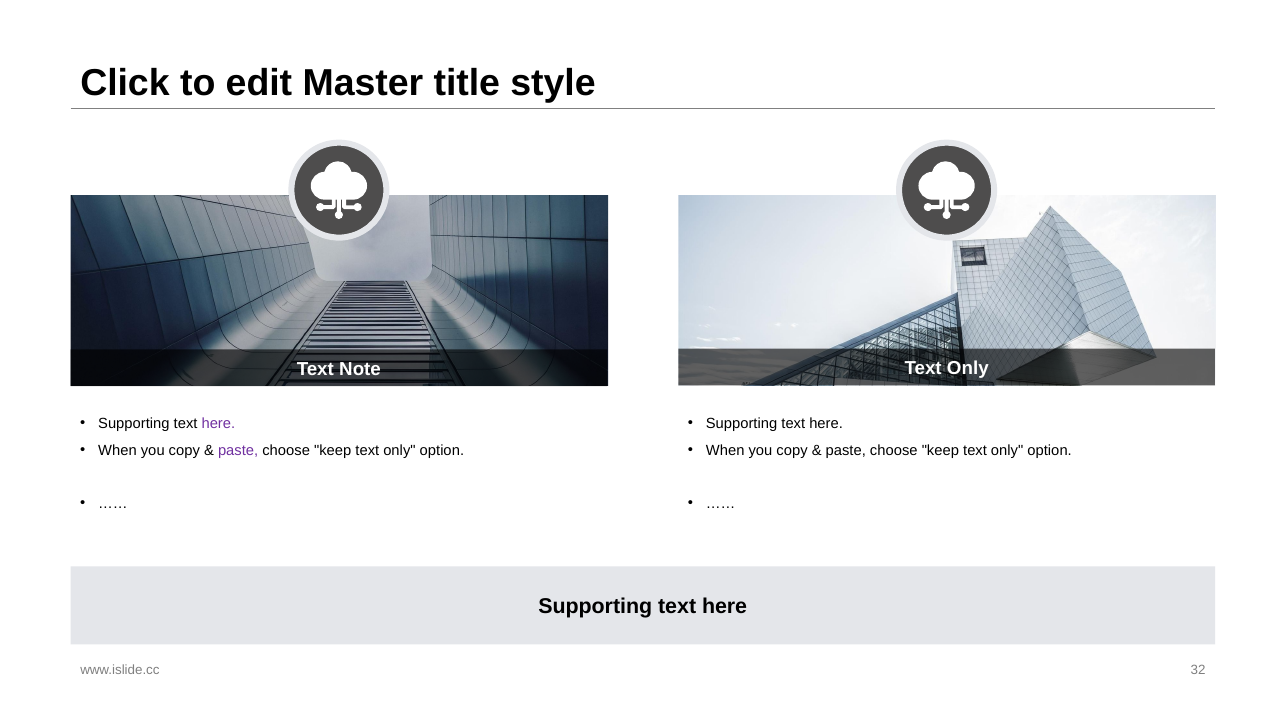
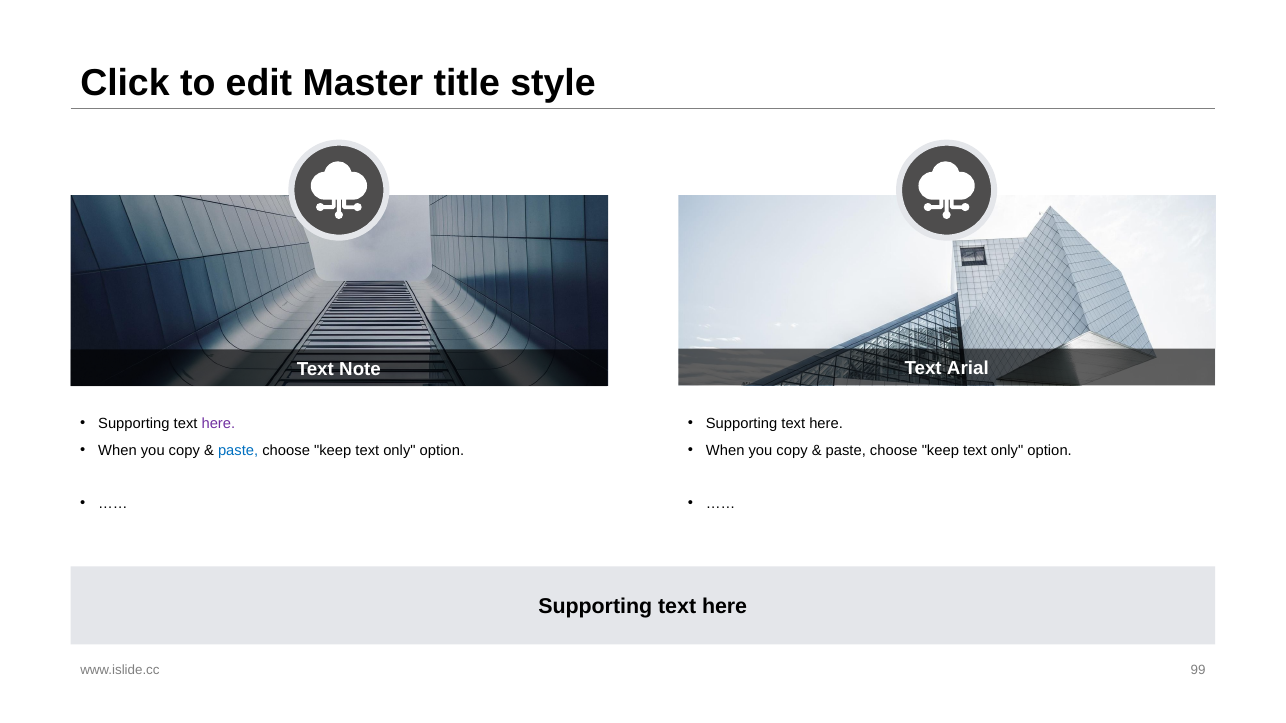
Only at (968, 369): Only -> Arial
paste at (238, 450) colour: purple -> blue
32: 32 -> 99
